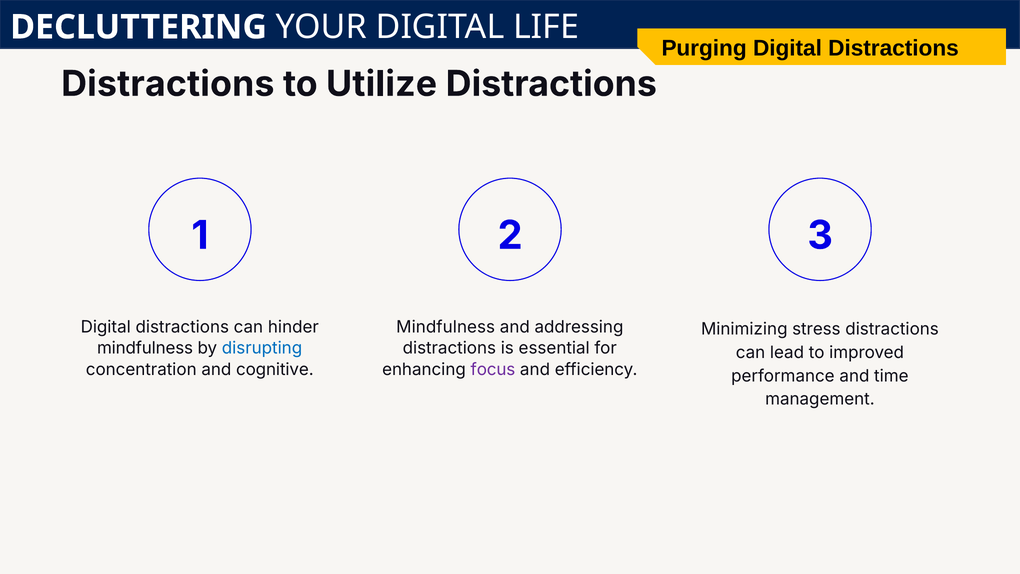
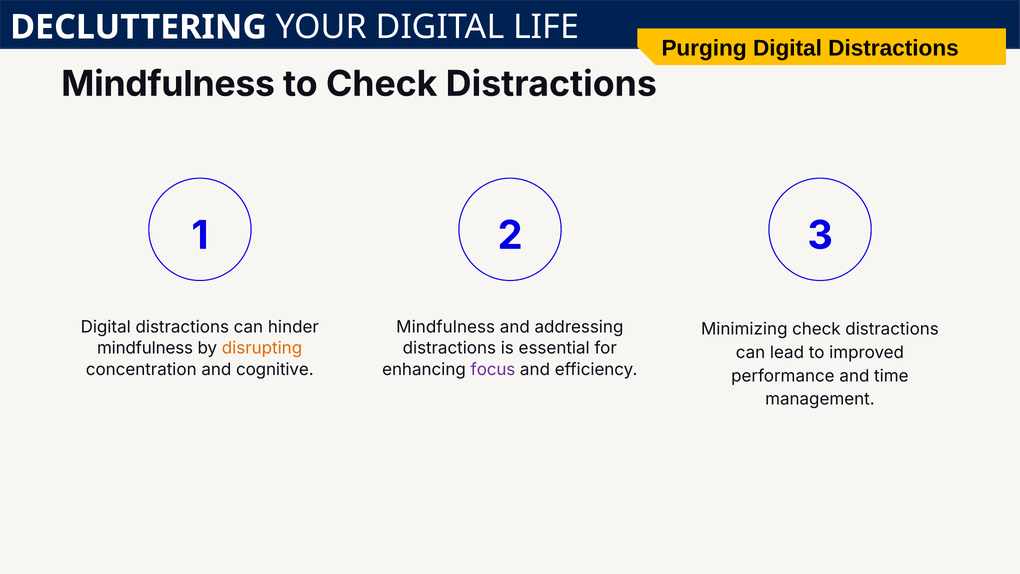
Distractions at (168, 84): Distractions -> Mindfulness
to Utilize: Utilize -> Check
Minimizing stress: stress -> check
disrupting colour: blue -> orange
